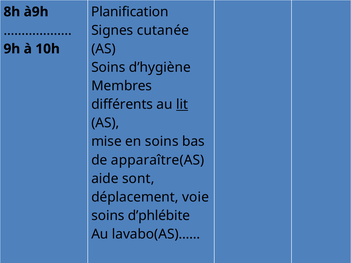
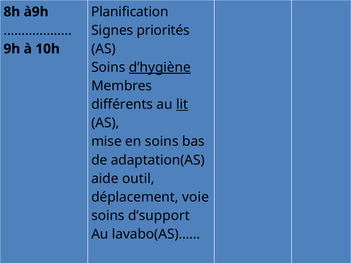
cutanée: cutanée -> priorités
d’hygiène underline: none -> present
apparaître(AS: apparaître(AS -> adaptation(AS
sont: sont -> outil
d’phlébite: d’phlébite -> d’support
